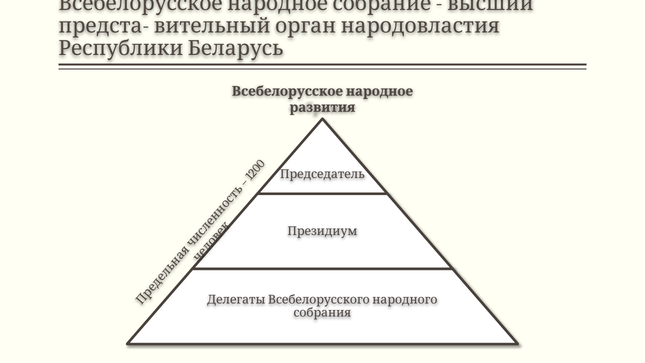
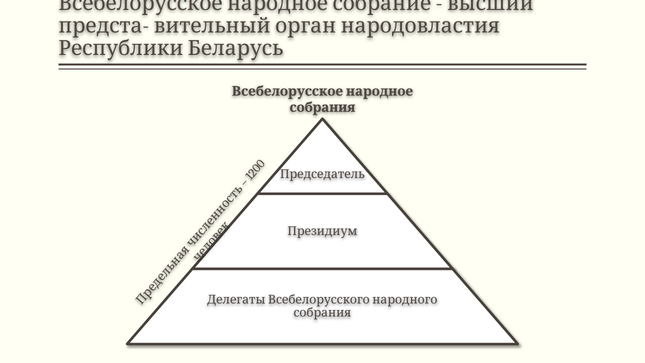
развития at (322, 107): развития -> собрания
